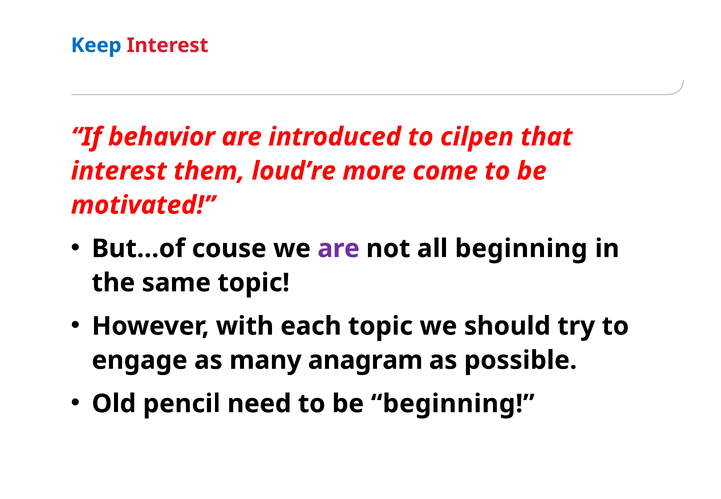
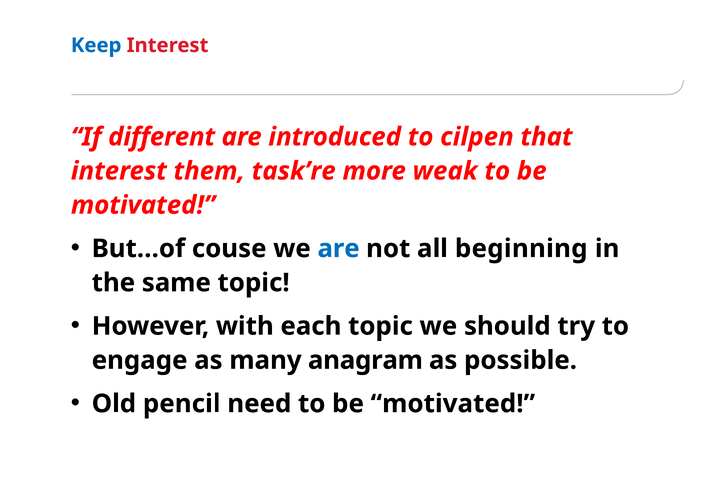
behavior: behavior -> different
loud’re: loud’re -> task’re
come: come -> weak
are at (339, 249) colour: purple -> blue
need to be beginning: beginning -> motivated
